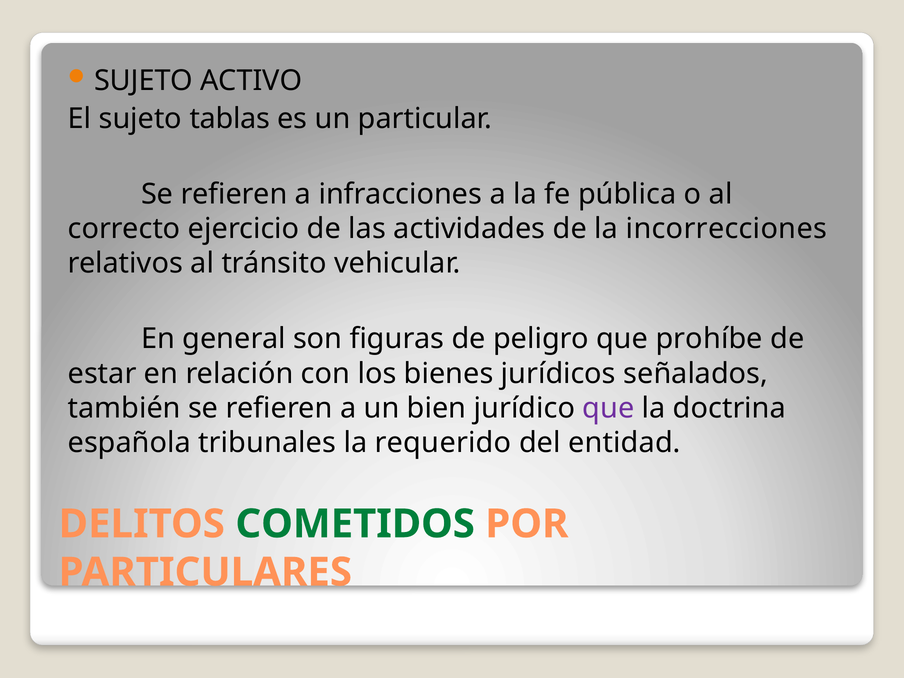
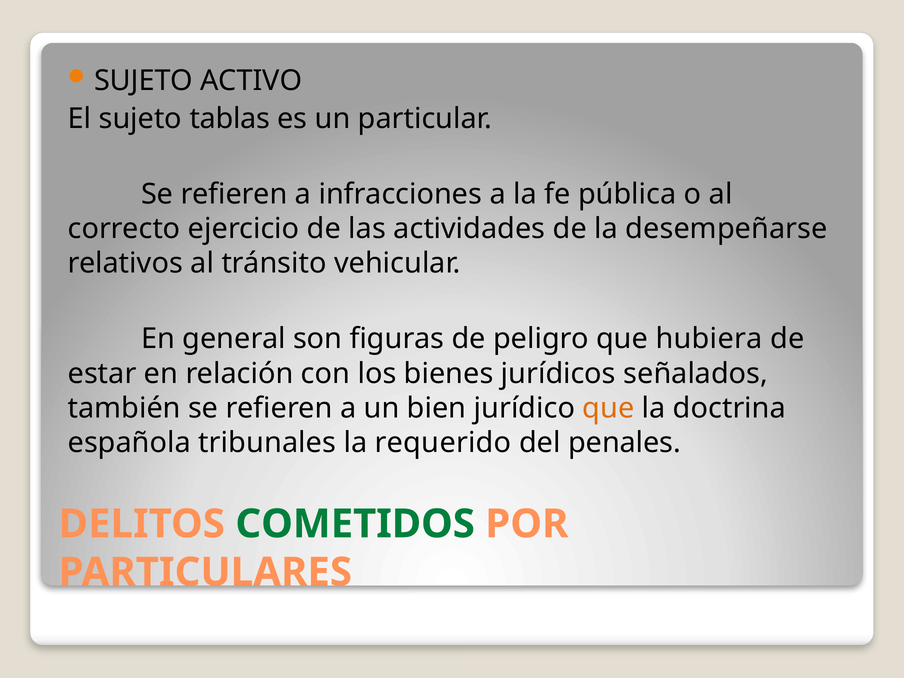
incorrecciones: incorrecciones -> desempeñarse
prohíbe: prohíbe -> hubiera
que at (608, 408) colour: purple -> orange
entidad: entidad -> penales
